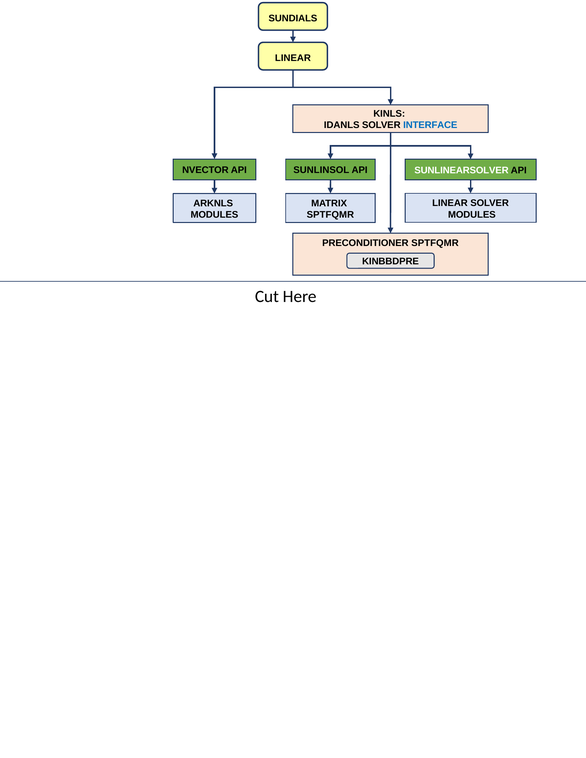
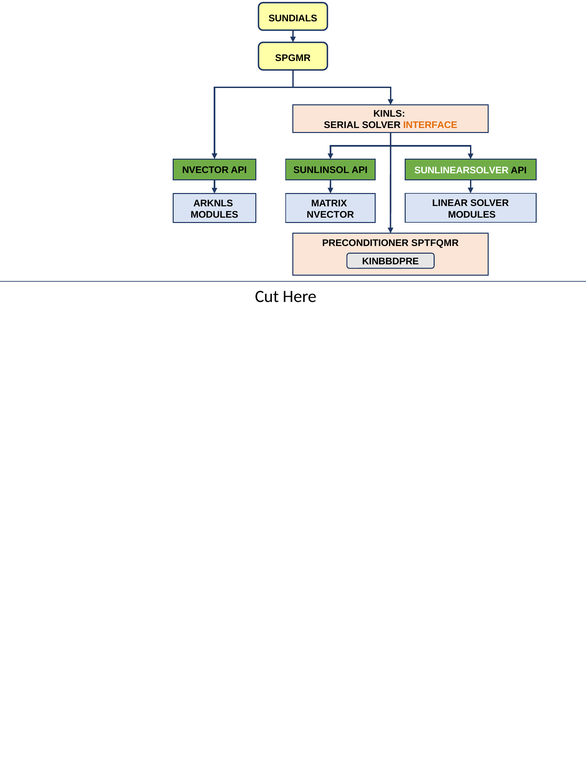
LINEAR at (293, 58): LINEAR -> SPGMR
IDANLS: IDANLS -> SERIAL
INTERFACE colour: blue -> orange
SPTFQMR at (330, 215): SPTFQMR -> NVECTOR
